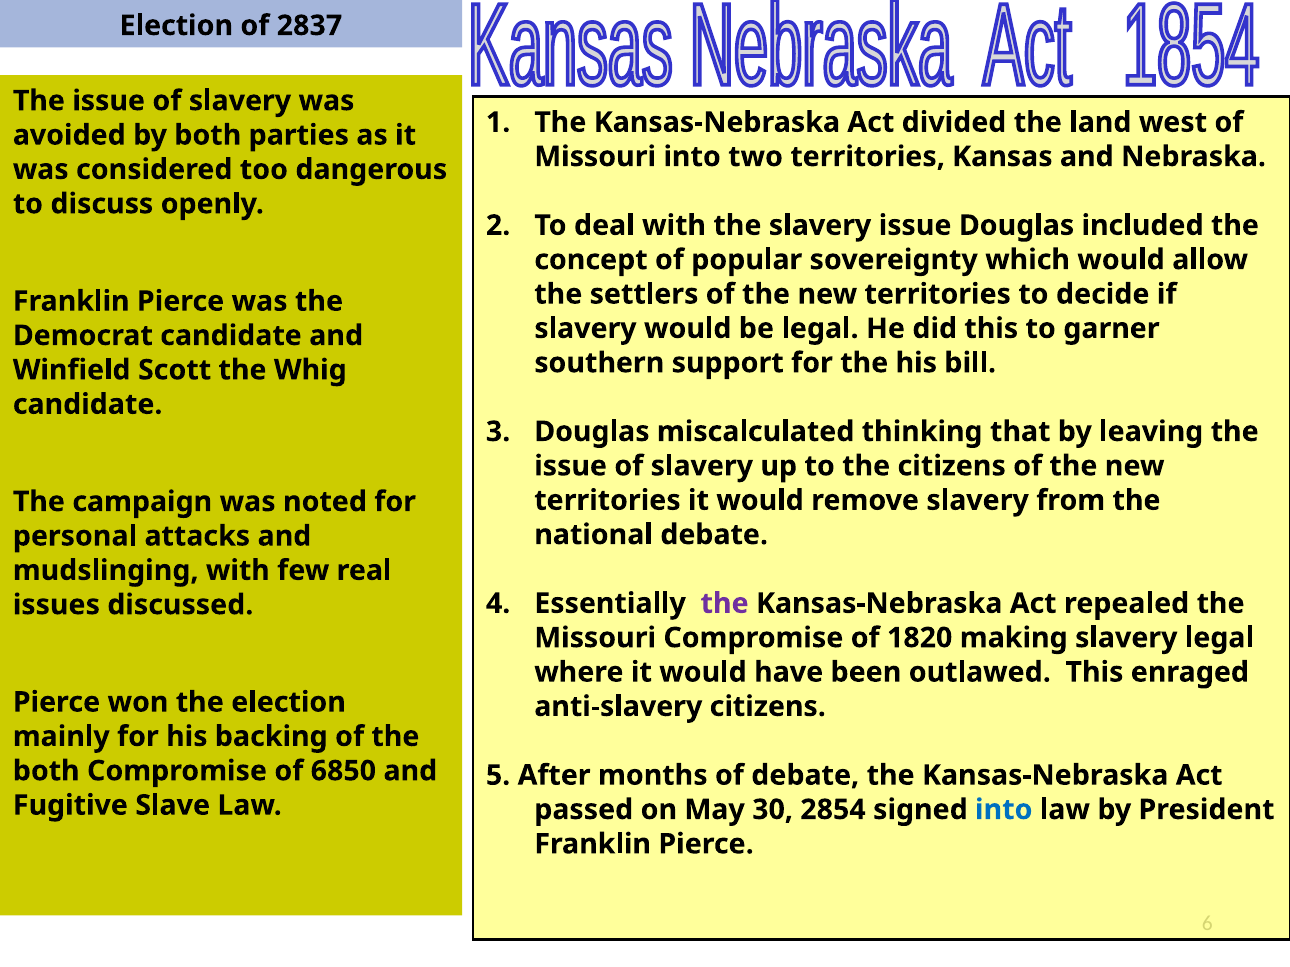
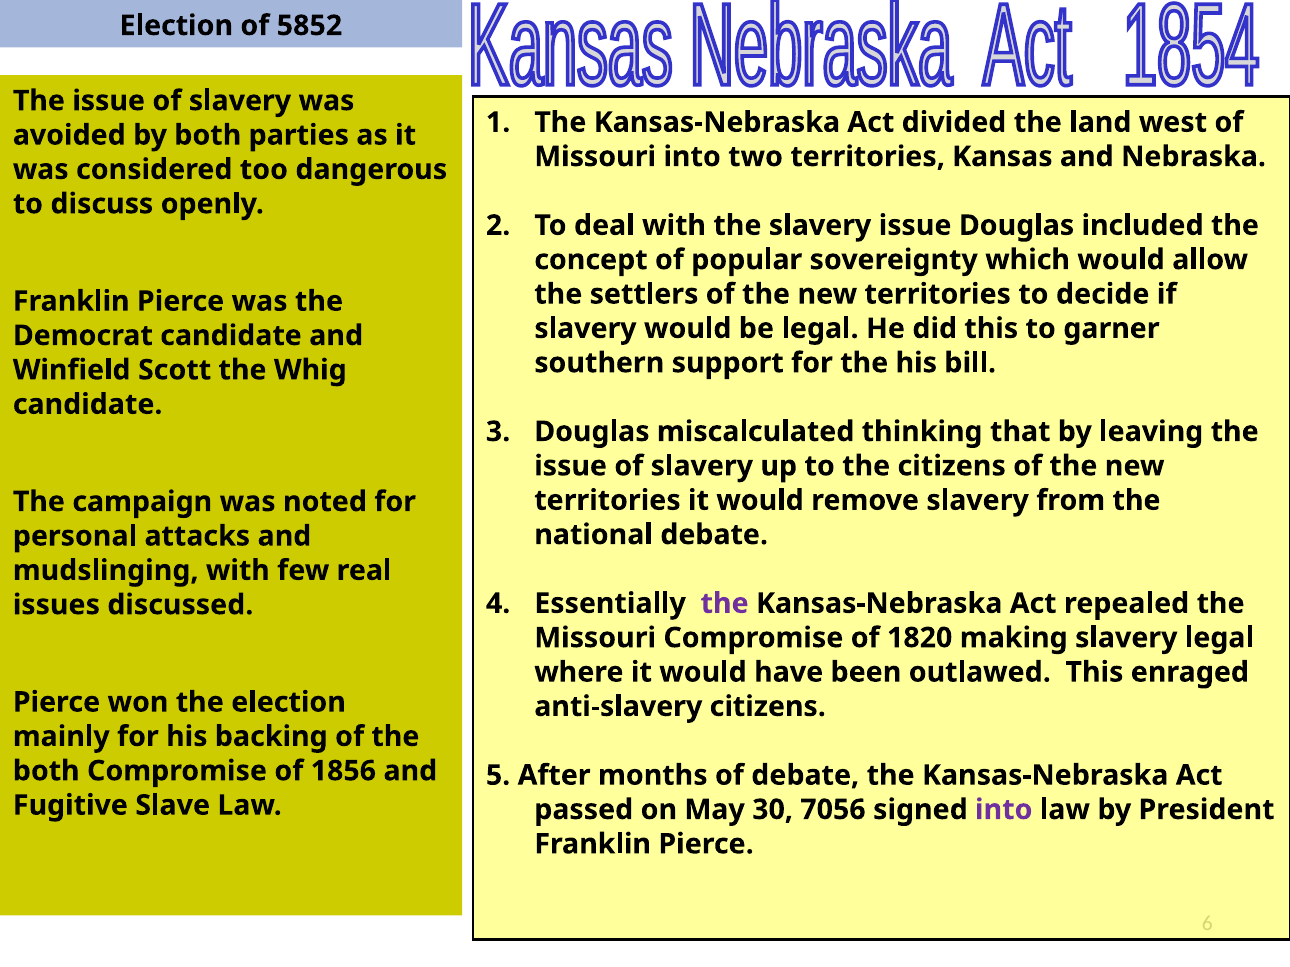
2837: 2837 -> 5852
6850: 6850 -> 1856
2854: 2854 -> 7056
into at (1004, 810) colour: blue -> purple
